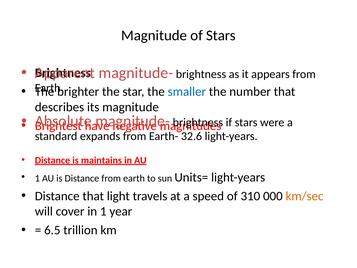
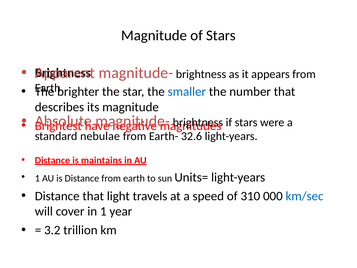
expands: expands -> nebulae
km/sec colour: orange -> blue
6.5: 6.5 -> 3.2
